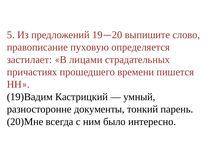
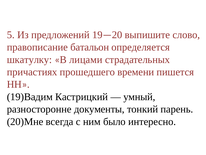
пуховую: пуховую -> батальон
застилает: застилает -> шкатулку
